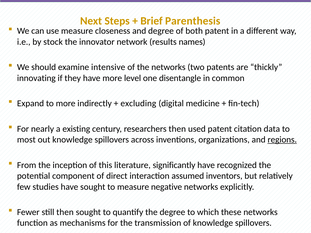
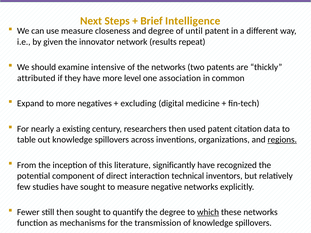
Parenthesis: Parenthesis -> Intelligence
both: both -> until
stock: stock -> given
names: names -> repeat
innovating: innovating -> attributed
disentangle: disentangle -> association
indirectly: indirectly -> negatives
most: most -> table
assumed: assumed -> technical
which underline: none -> present
